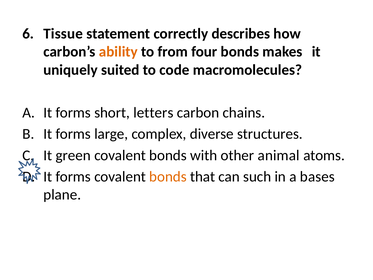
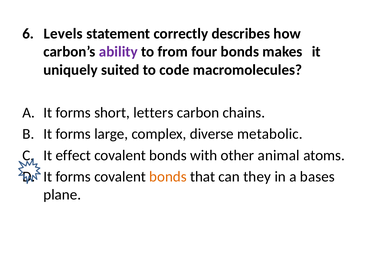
Tissue: Tissue -> Levels
ability colour: orange -> purple
structures: structures -> metabolic
green: green -> effect
such: such -> they
